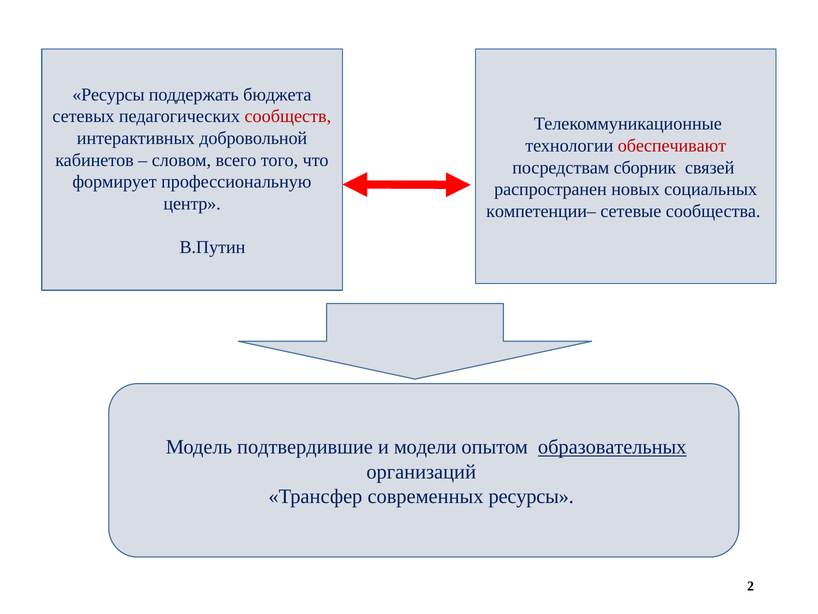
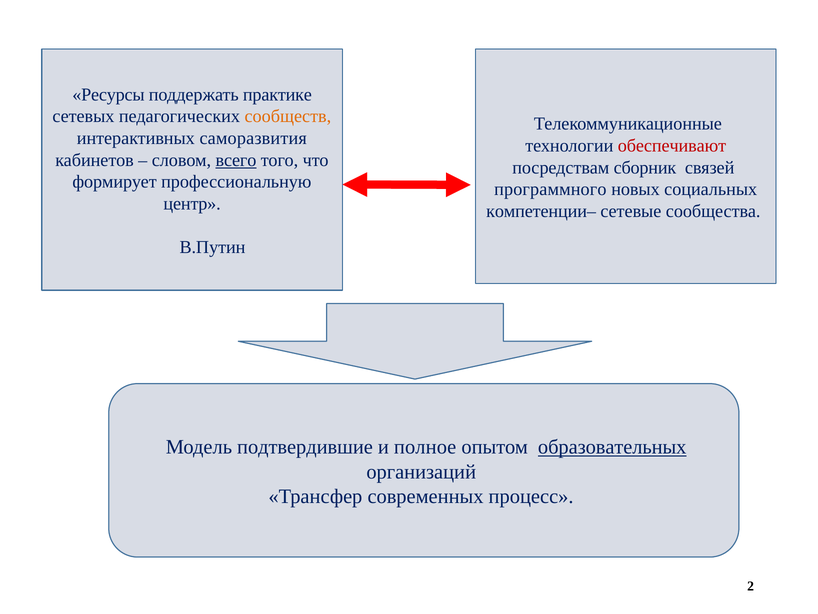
бюджета: бюджета -> практике
сообществ colour: red -> orange
добровольной: добровольной -> саморазвития
всего underline: none -> present
распространен: распространен -> программного
модели: модели -> полное
современных ресурсы: ресурсы -> процесс
